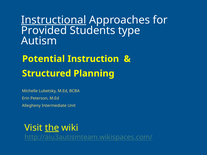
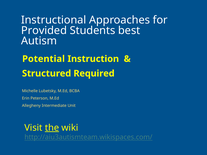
Instructional underline: present -> none
type: type -> best
Planning: Planning -> Required
